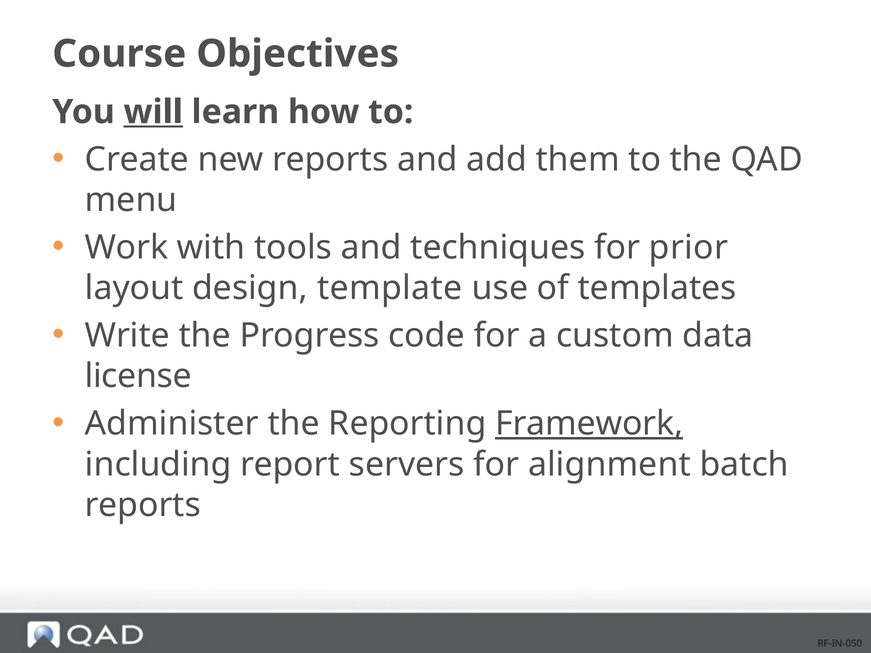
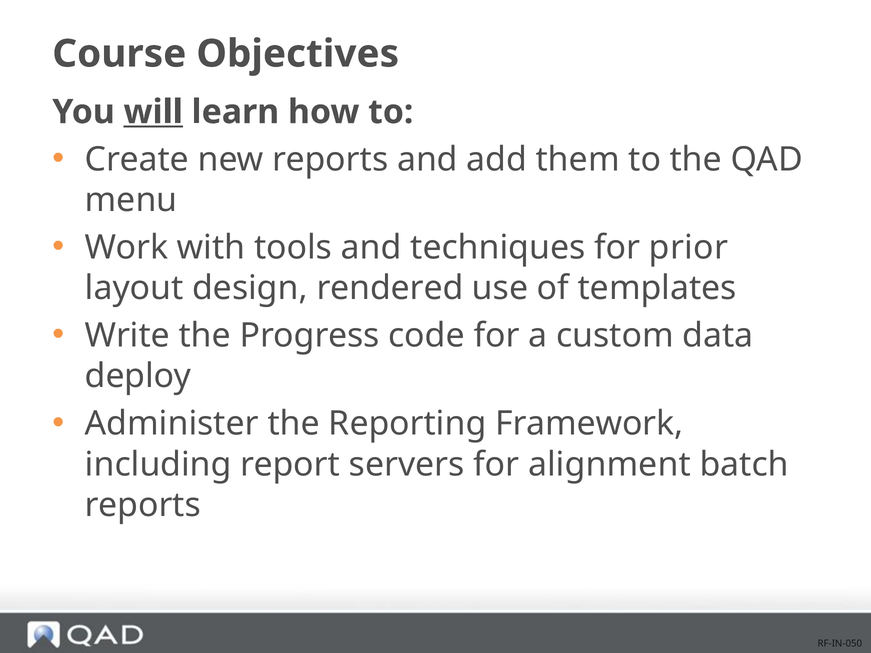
template: template -> rendered
license: license -> deploy
Framework underline: present -> none
